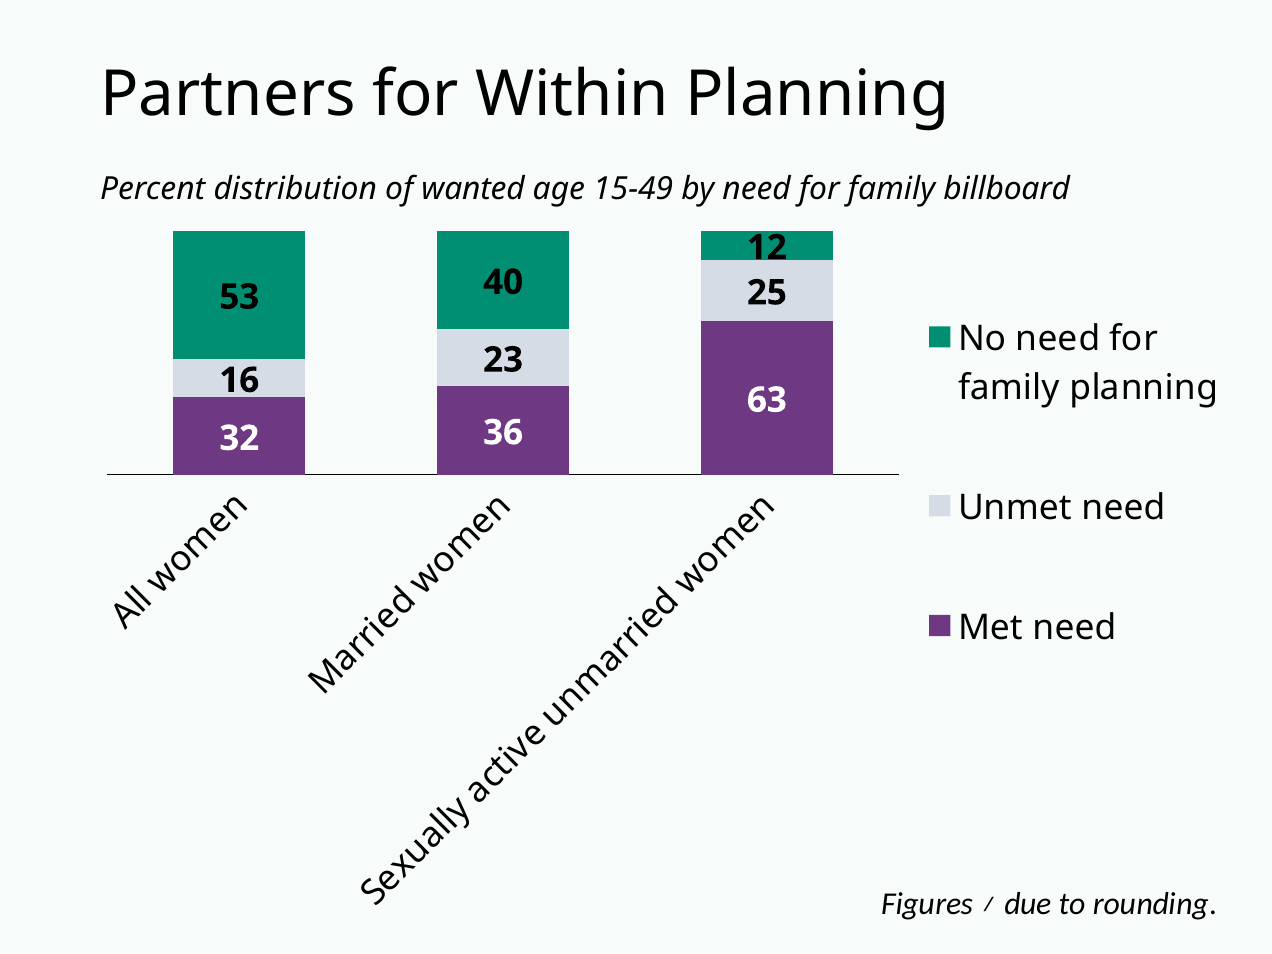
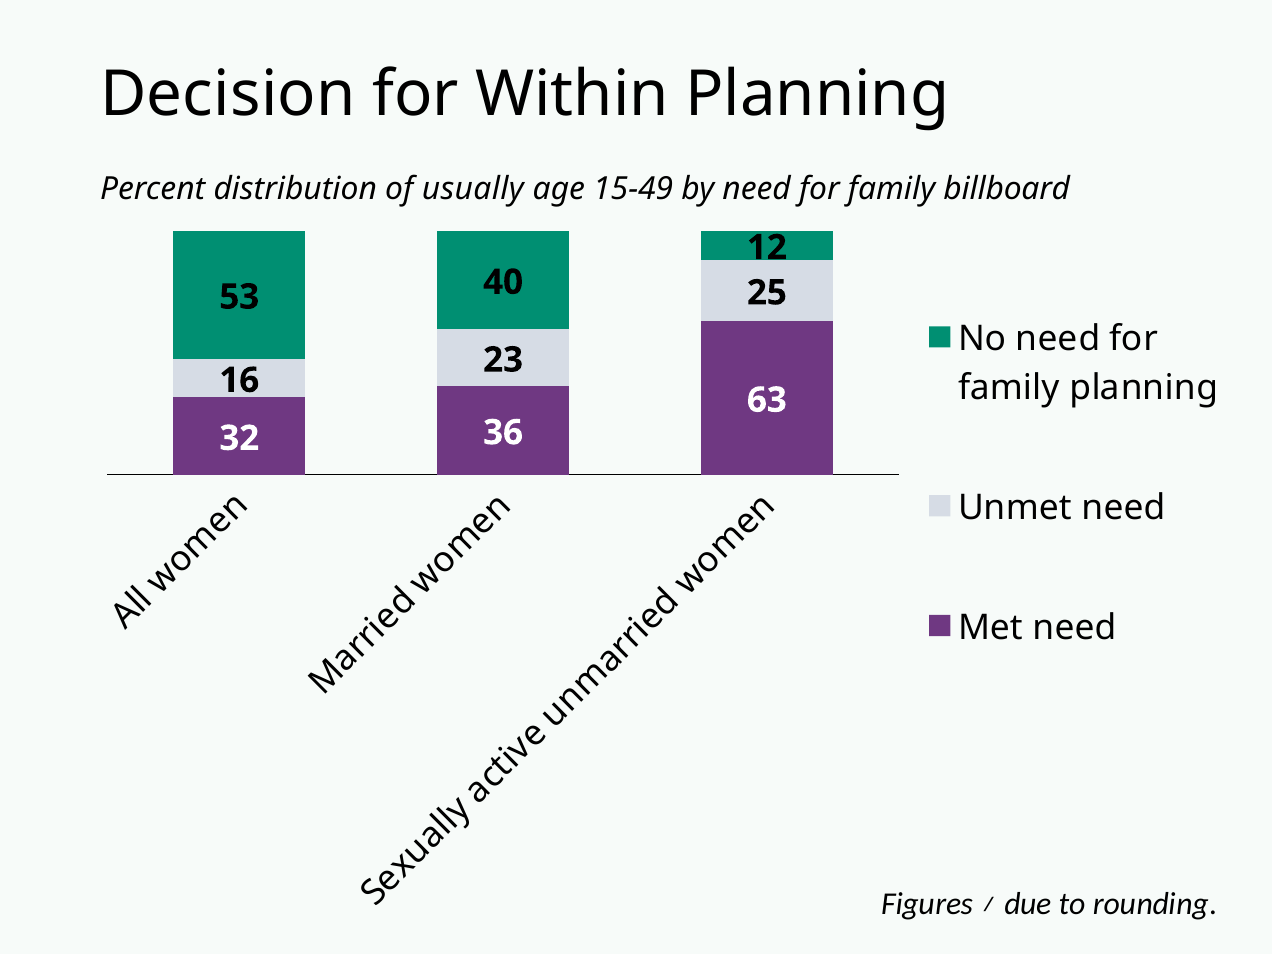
Partners: Partners -> Decision
wanted: wanted -> usually
